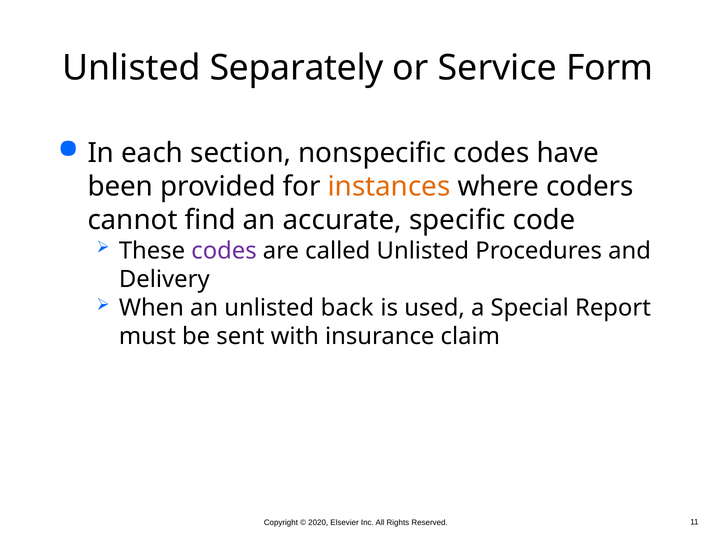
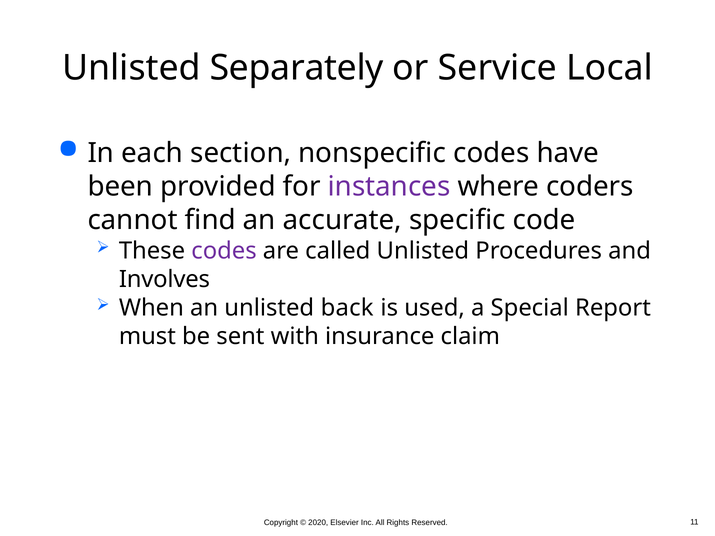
Form: Form -> Local
instances colour: orange -> purple
Delivery: Delivery -> Involves
